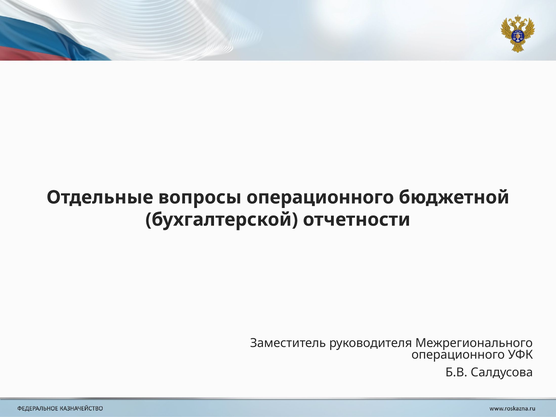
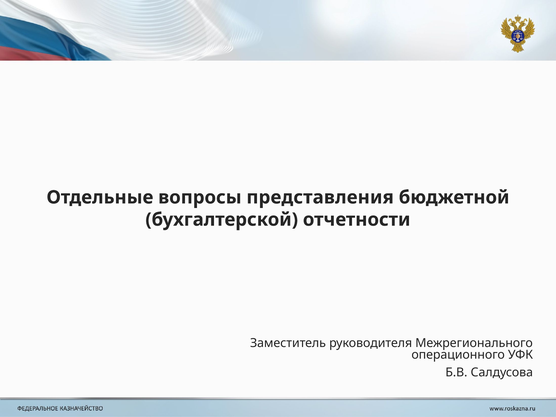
вопросы операционного: операционного -> представления
